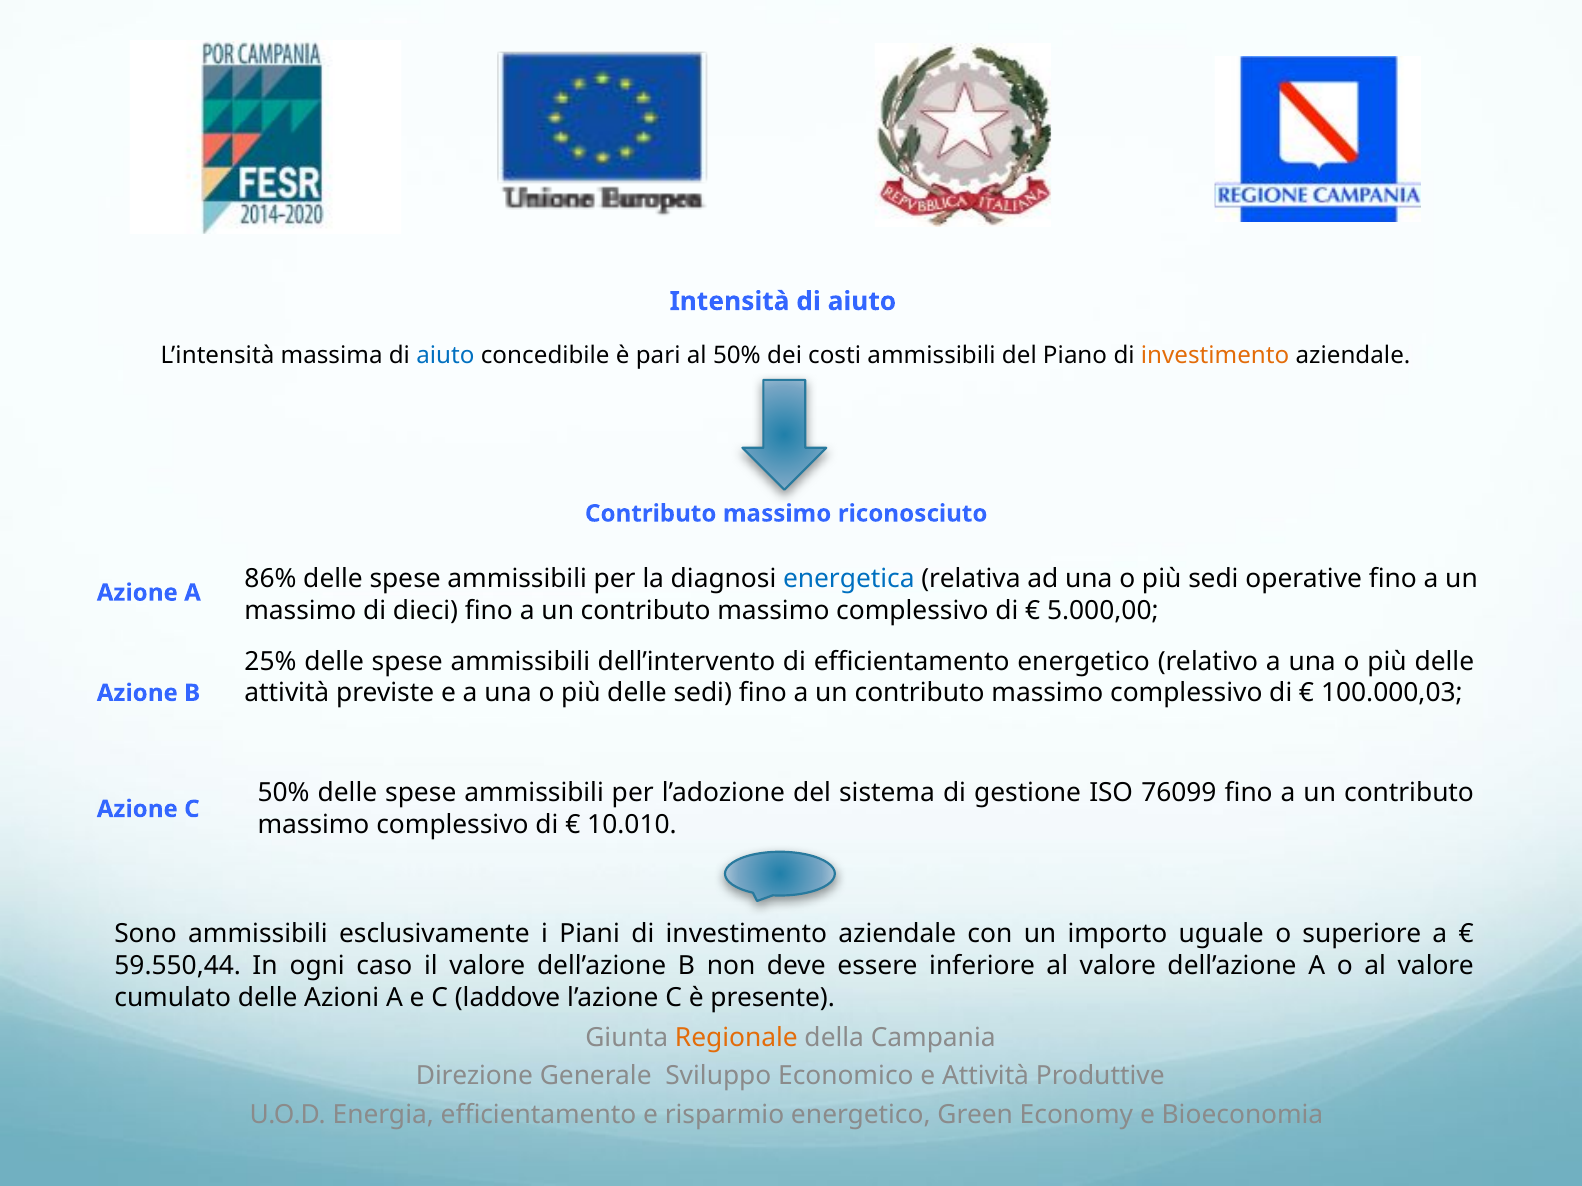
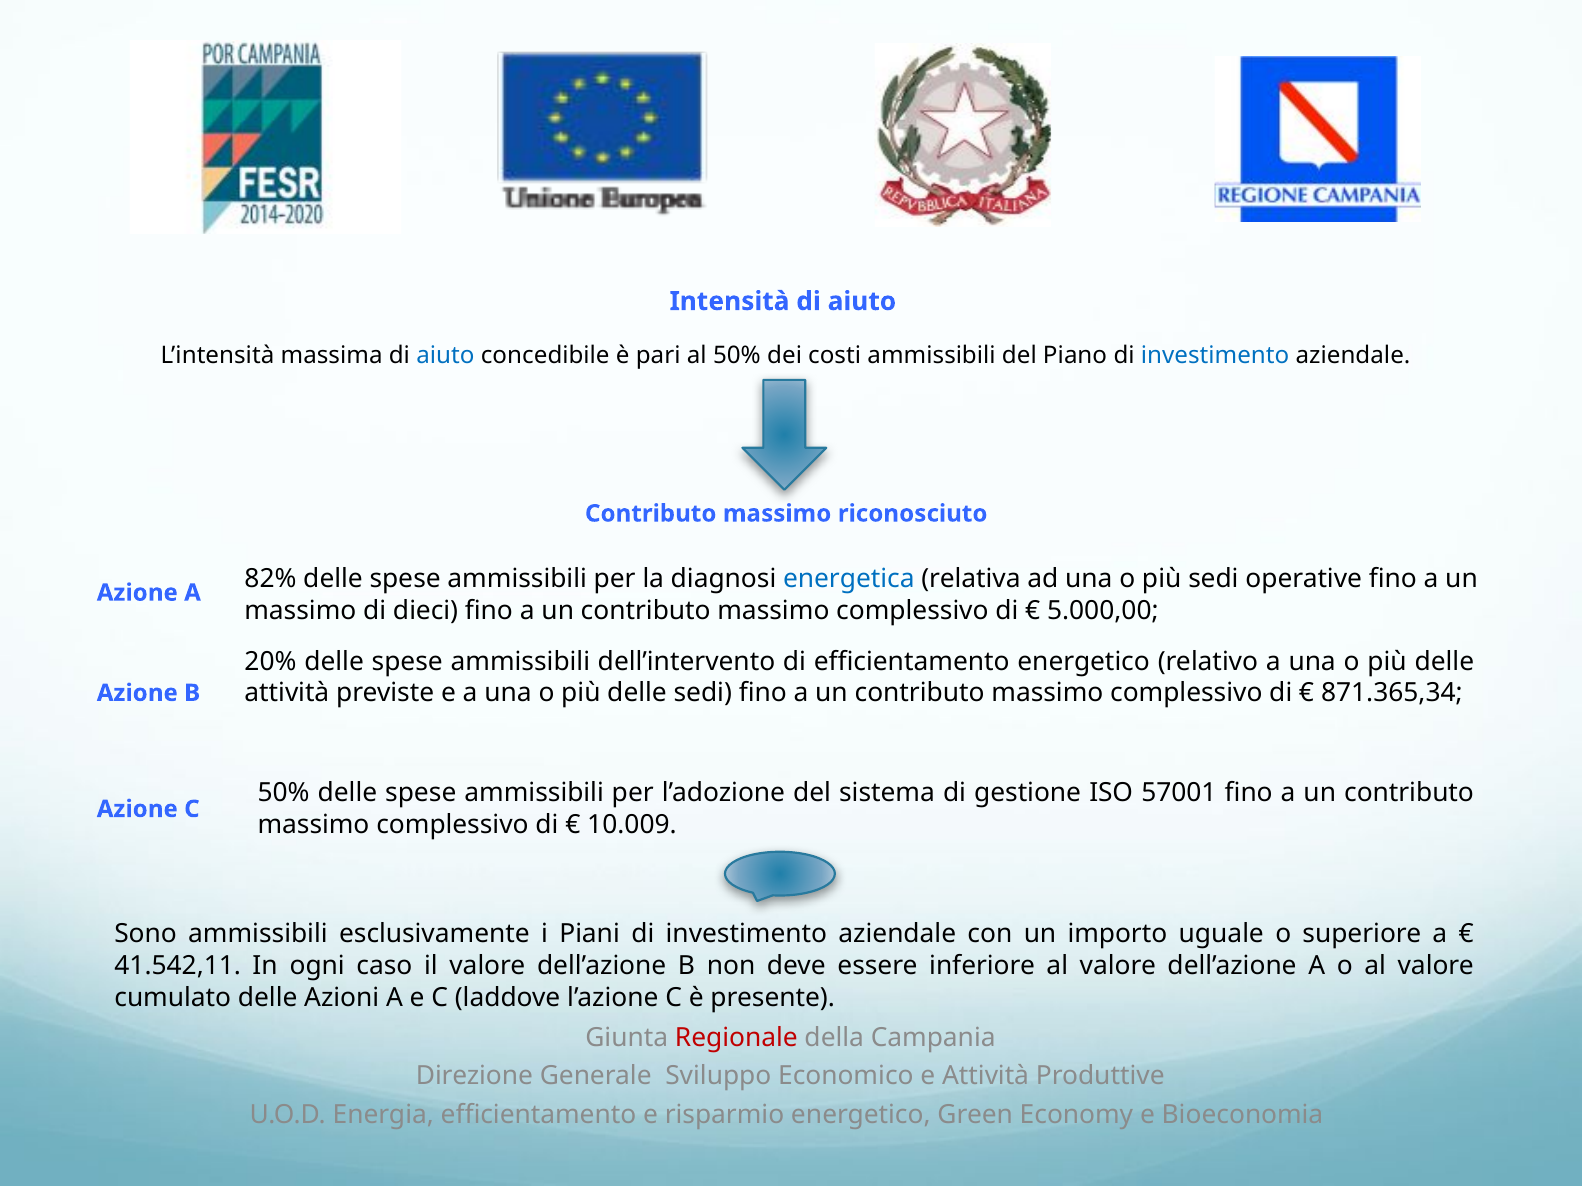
investimento at (1215, 355) colour: orange -> blue
86%: 86% -> 82%
25%: 25% -> 20%
100.000,03: 100.000,03 -> 871.365,34
76099: 76099 -> 57001
10.010: 10.010 -> 10.009
59.550,44: 59.550,44 -> 41.542,11
Regionale colour: orange -> red
